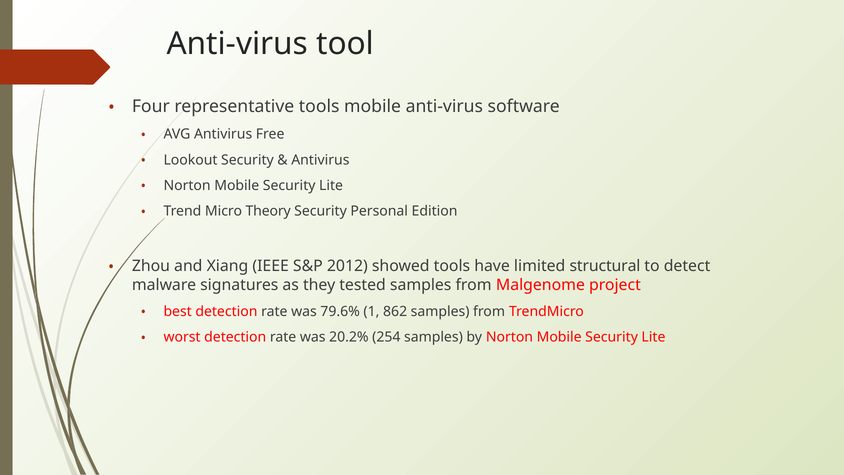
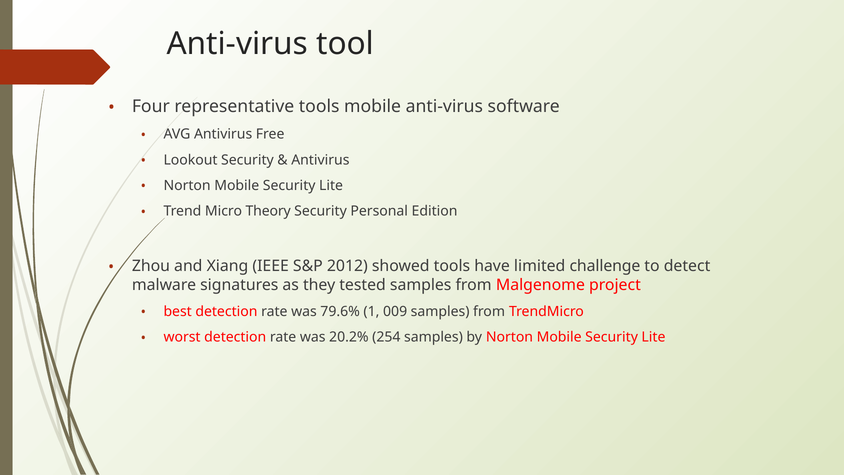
structural: structural -> challenge
862: 862 -> 009
